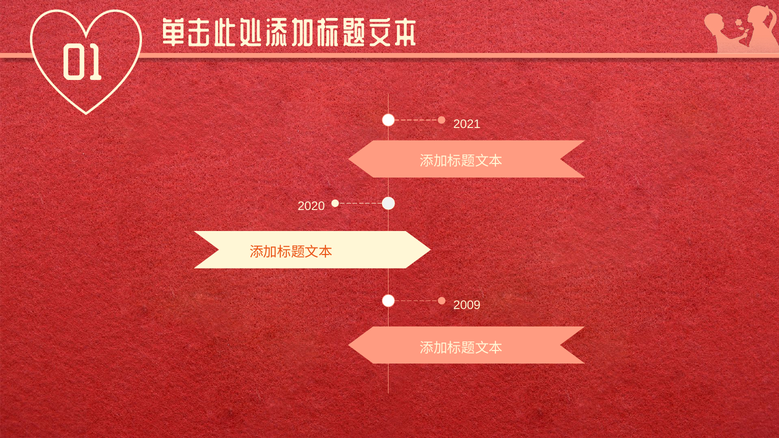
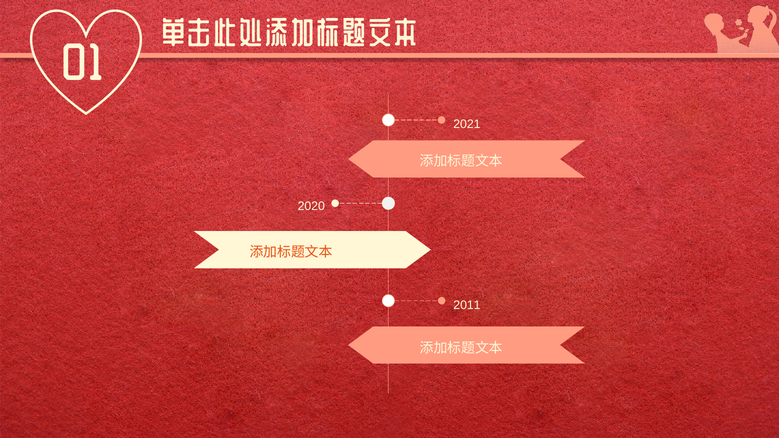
2009: 2009 -> 2011
